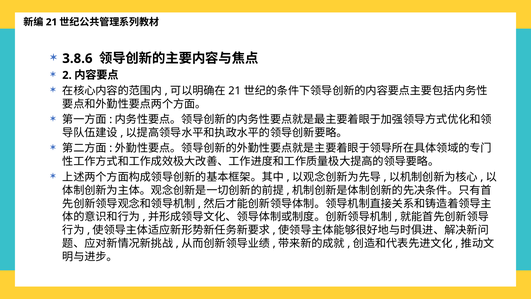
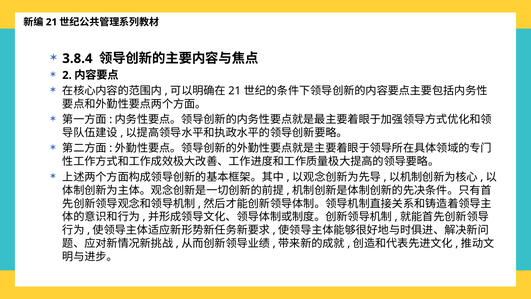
3.8.6: 3.8.6 -> 3.8.4
